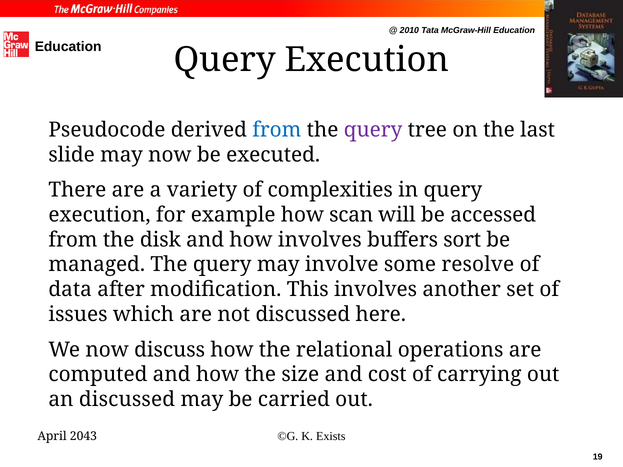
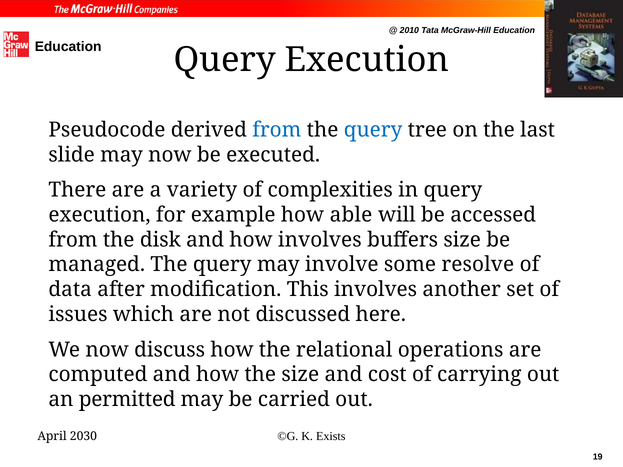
query at (373, 130) colour: purple -> blue
scan: scan -> able
buffers sort: sort -> size
an discussed: discussed -> permitted
2043: 2043 -> 2030
